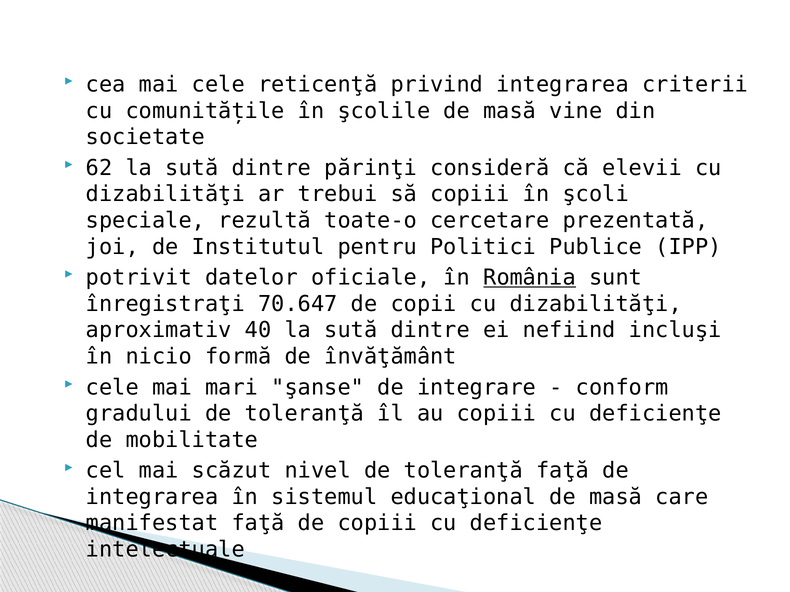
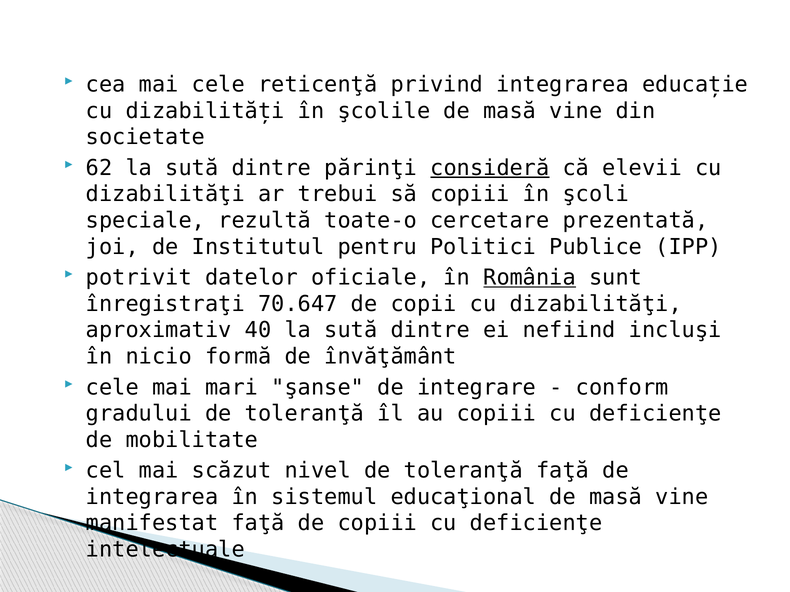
criterii: criterii -> educație
comunitățile: comunitățile -> dizabilități
consideră underline: none -> present
educaţional de masă care: care -> vine
